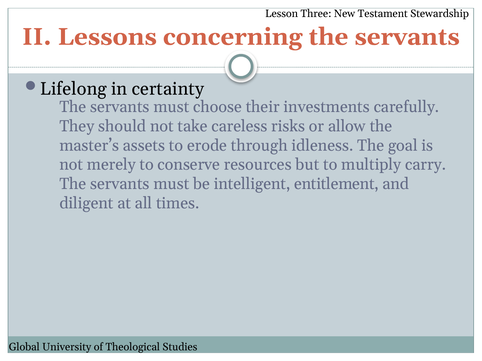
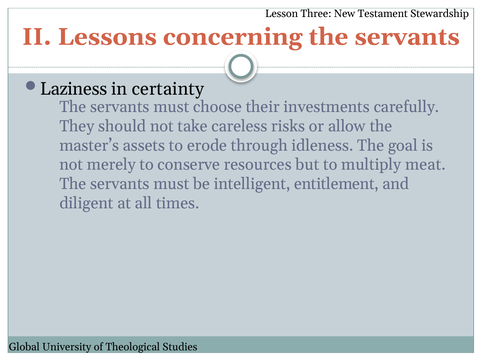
Lifelong: Lifelong -> Laziness
carry: carry -> meat
